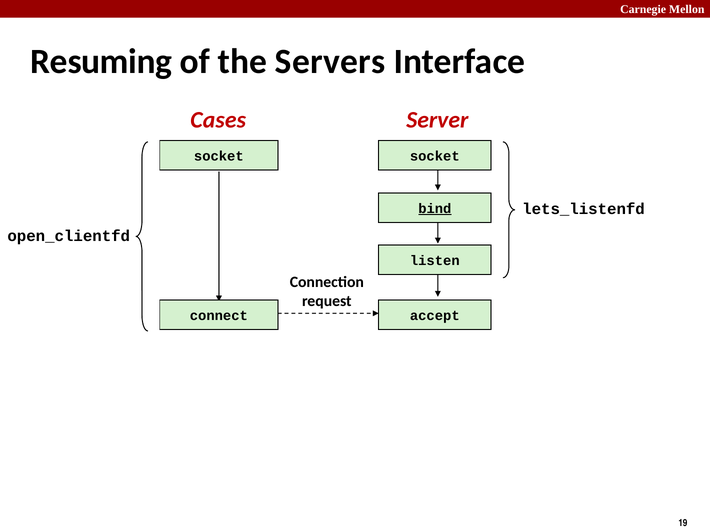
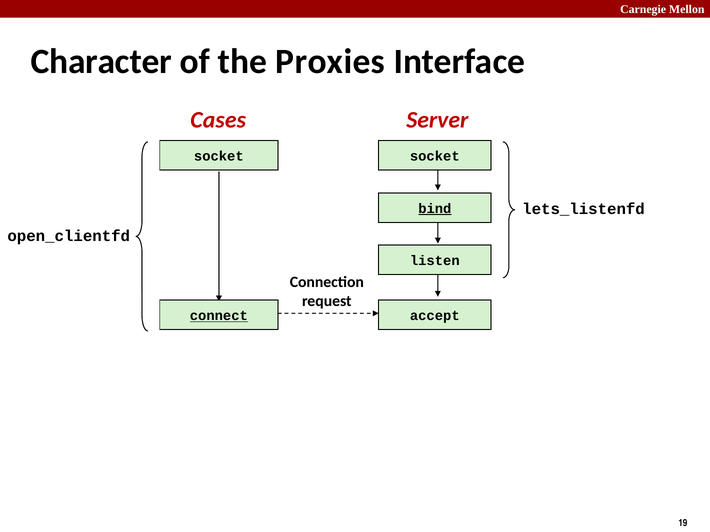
Resuming: Resuming -> Character
Servers: Servers -> Proxies
connect underline: none -> present
